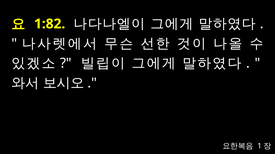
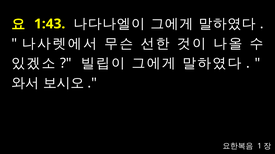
1:82: 1:82 -> 1:43
